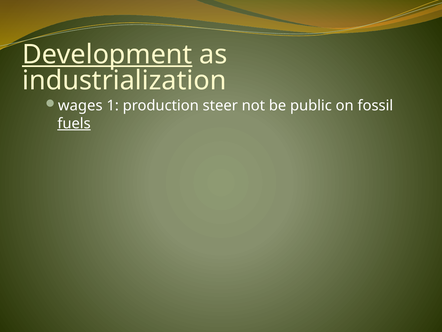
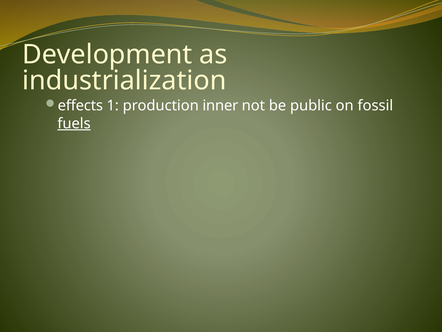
Development underline: present -> none
wages: wages -> effects
steer: steer -> inner
